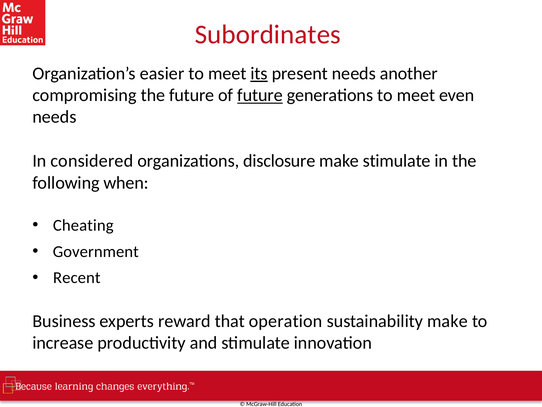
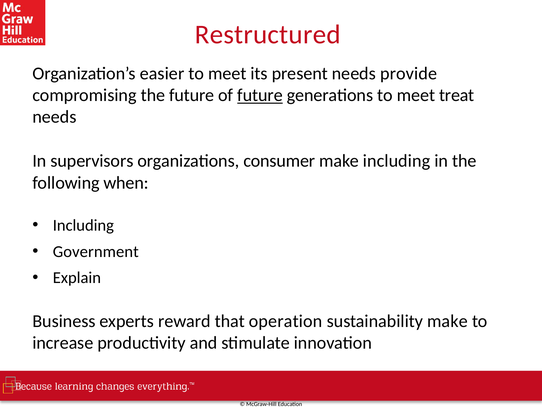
Subordinates: Subordinates -> Restructured
its underline: present -> none
another: another -> provide
even: even -> treat
considered: considered -> supervisors
disclosure: disclosure -> consumer
make stimulate: stimulate -> including
Cheating at (83, 225): Cheating -> Including
Recent: Recent -> Explain
